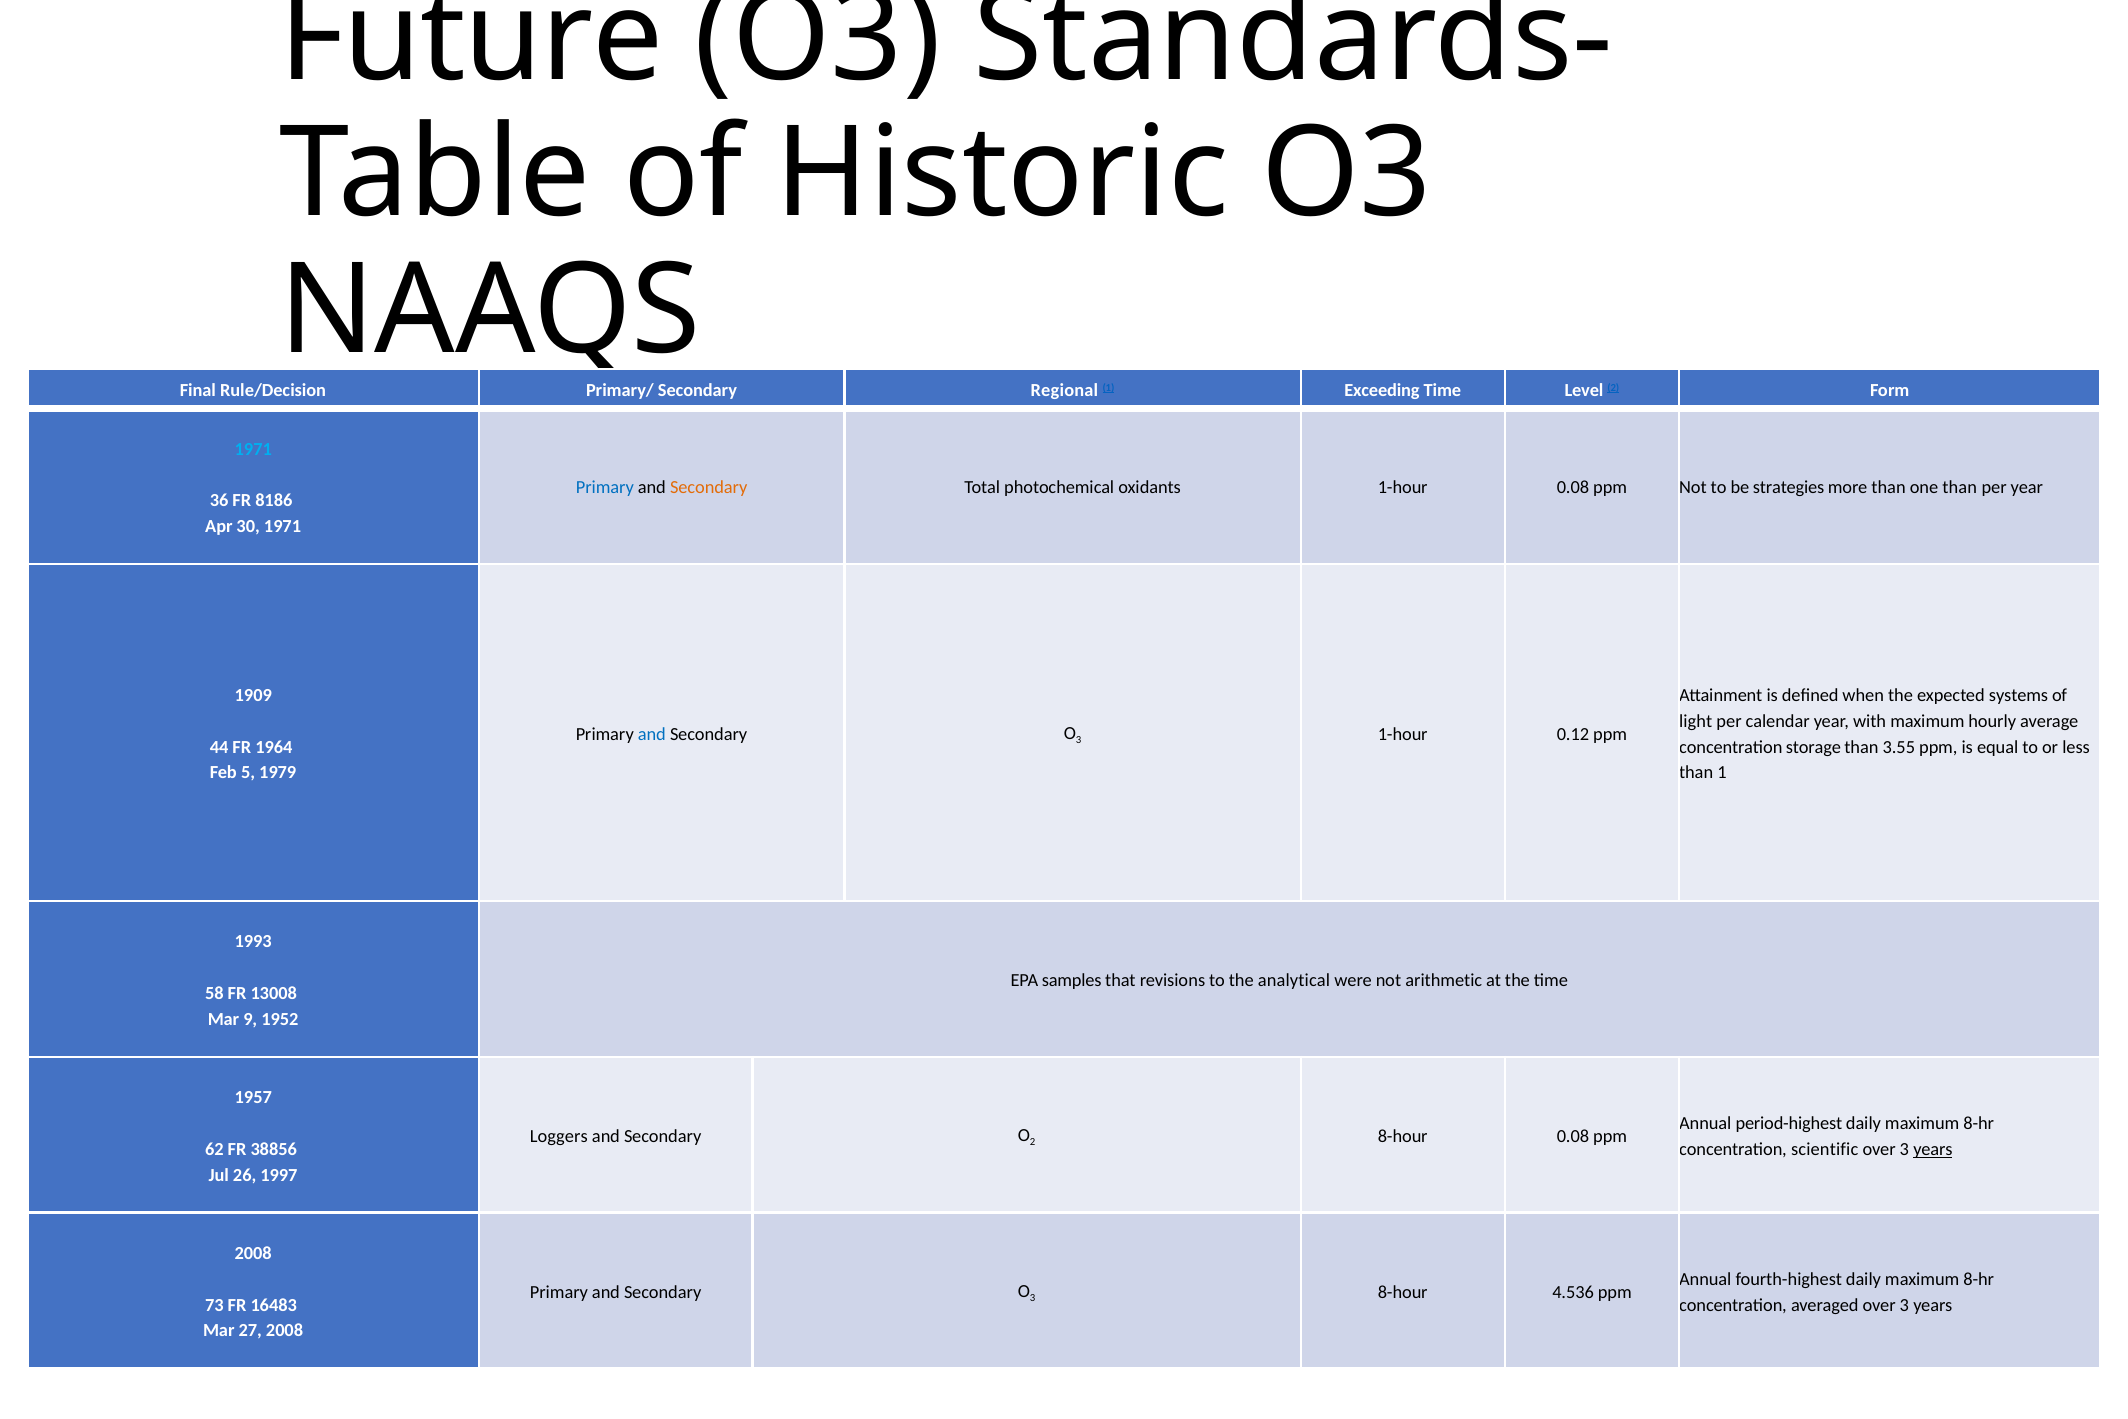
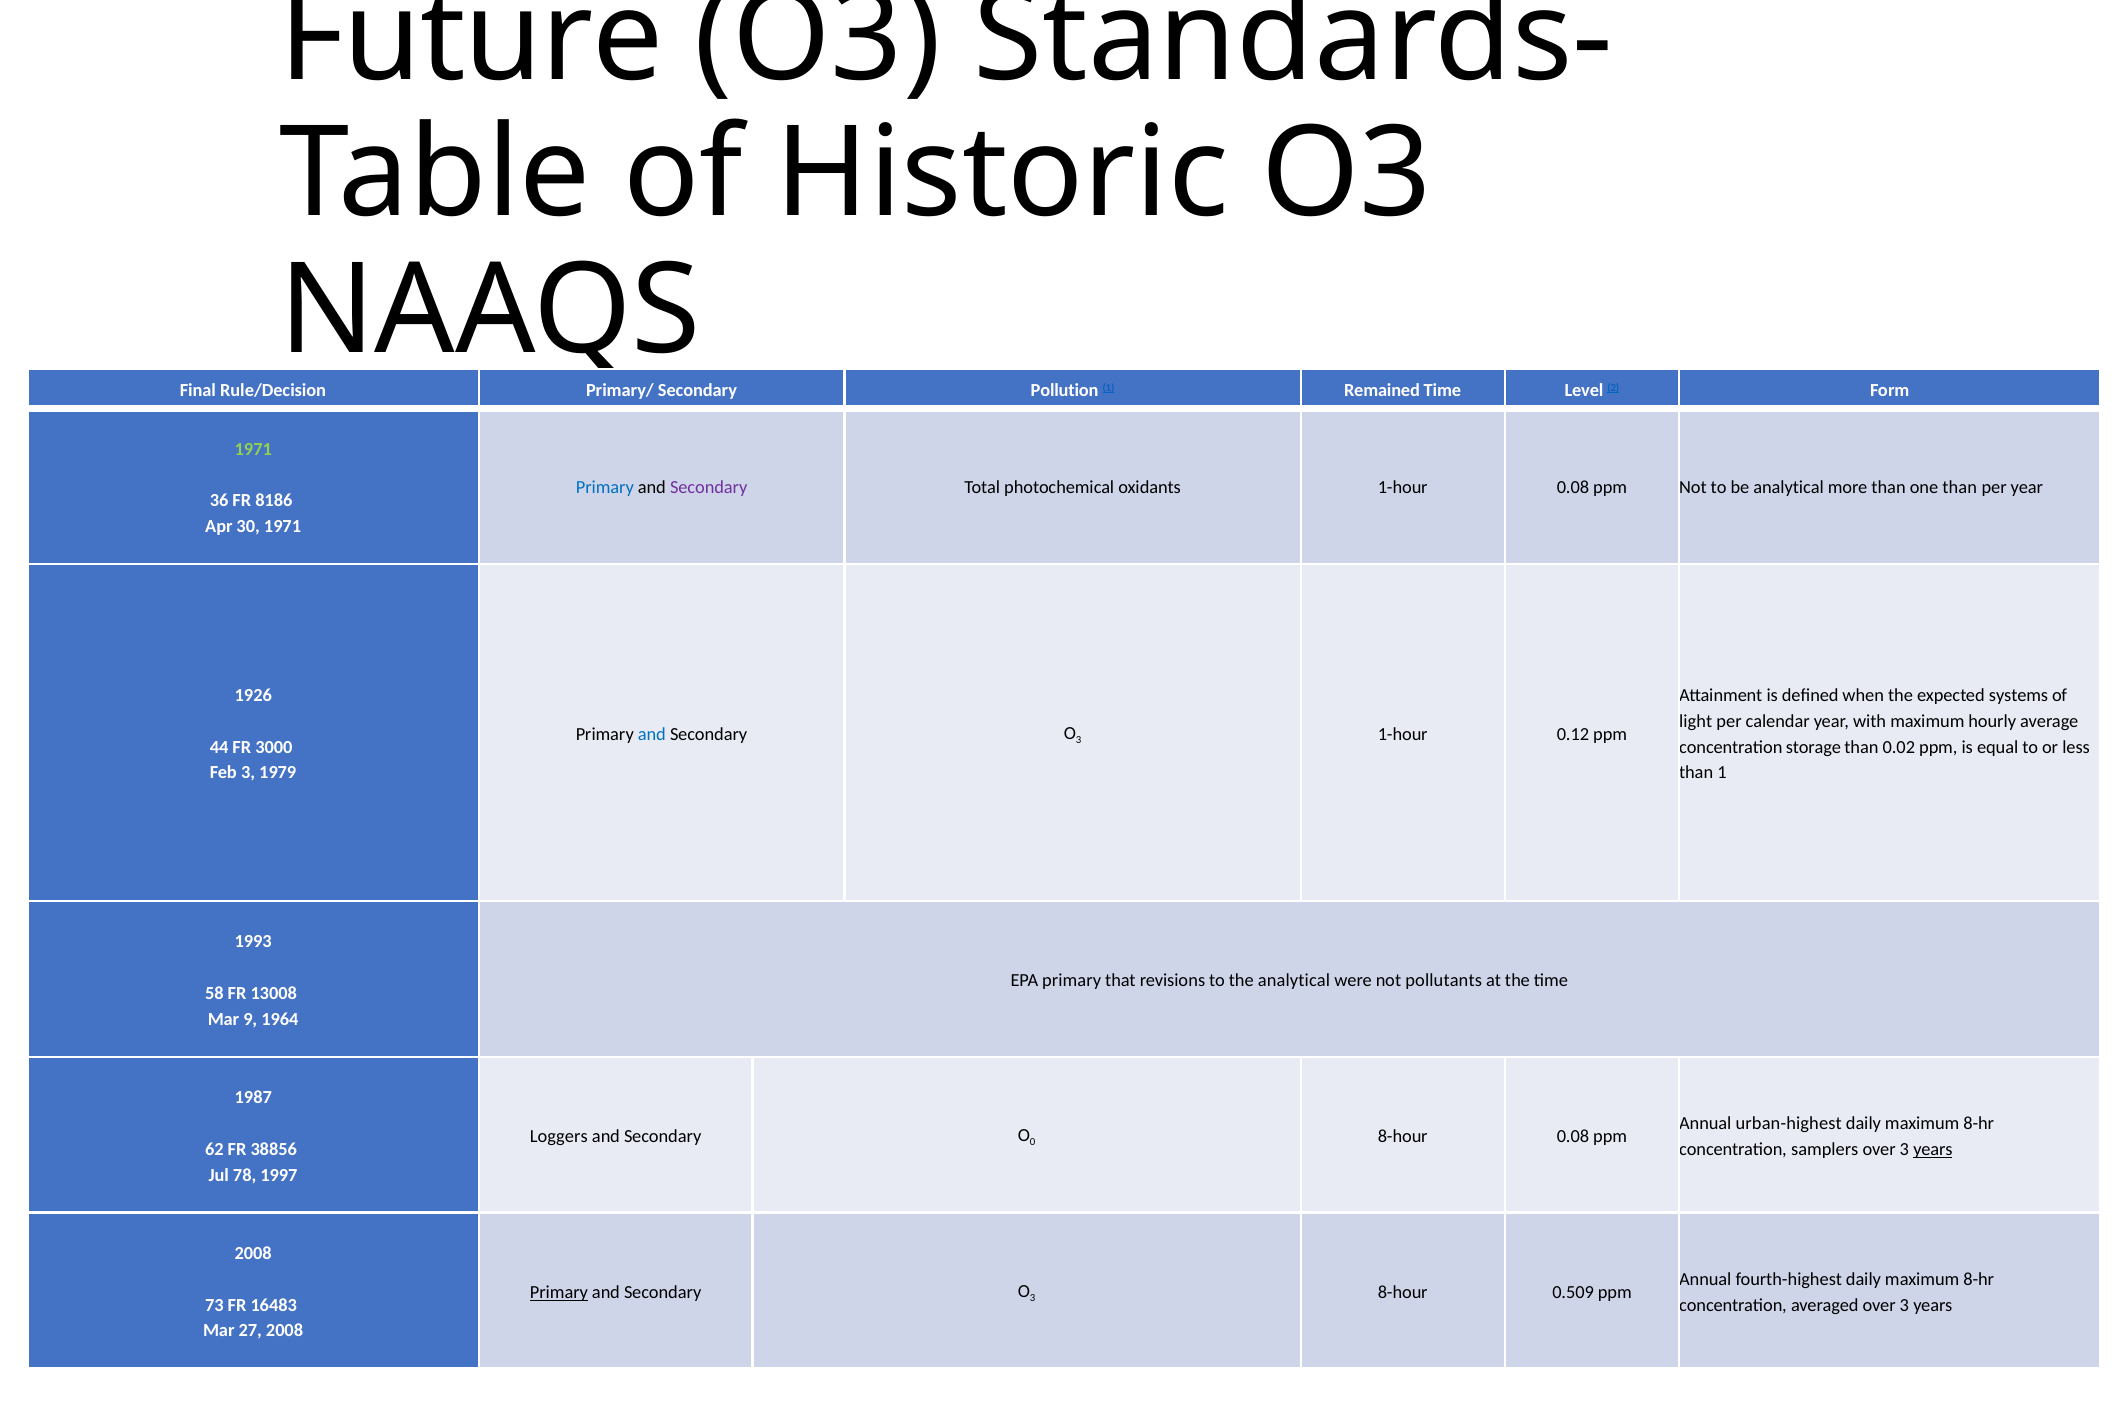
Regional: Regional -> Pollution
Exceeding: Exceeding -> Remained
1971 at (253, 449) colour: light blue -> light green
Secondary at (709, 488) colour: orange -> purple
be strategies: strategies -> analytical
1909: 1909 -> 1926
1964: 1964 -> 3000
3.55: 3.55 -> 0.02
Feb 5: 5 -> 3
EPA samples: samples -> primary
arithmetic: arithmetic -> pollutants
1952: 1952 -> 1964
1957: 1957 -> 1987
period-highest: period-highest -> urban-highest
2 at (1033, 1142): 2 -> 0
scientific: scientific -> samplers
26: 26 -> 78
Primary at (559, 1292) underline: none -> present
4.536: 4.536 -> 0.509
